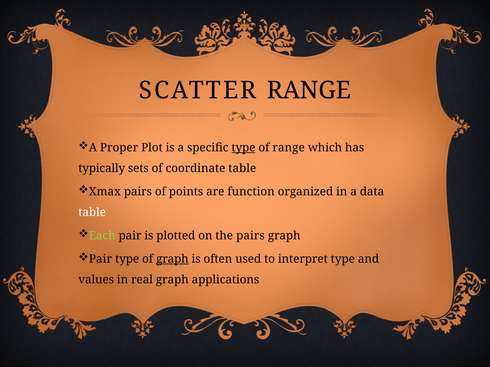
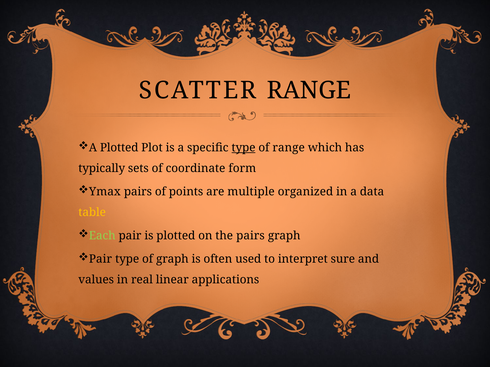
A Proper: Proper -> Plotted
coordinate table: table -> form
Xmax: Xmax -> Ymax
function: function -> multiple
table at (92, 213) colour: white -> yellow
graph at (172, 259) underline: present -> none
interpret type: type -> sure
real graph: graph -> linear
